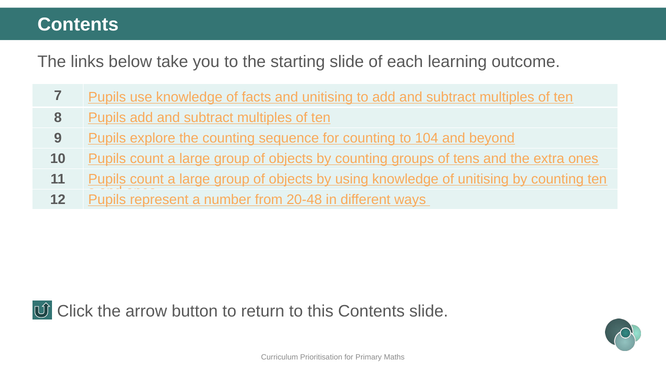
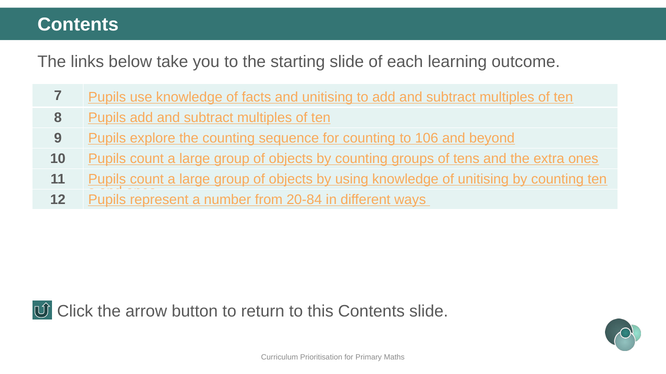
104: 104 -> 106
20-48: 20-48 -> 20-84
